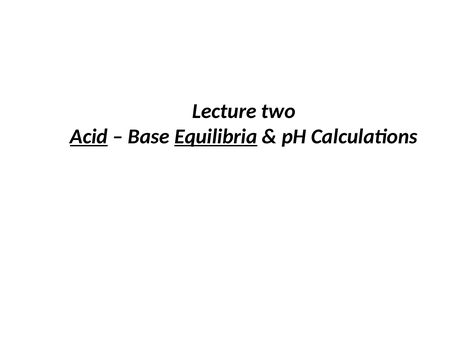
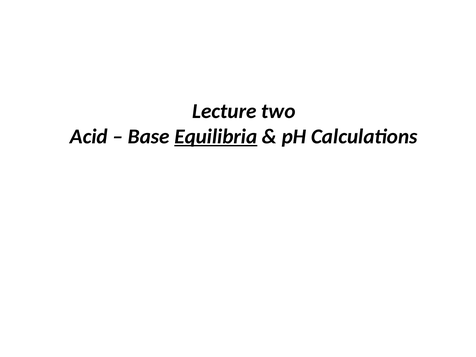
Acid underline: present -> none
